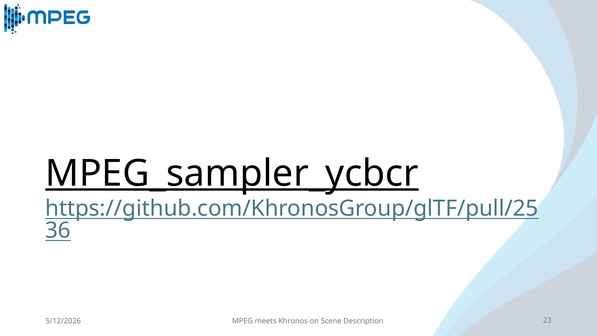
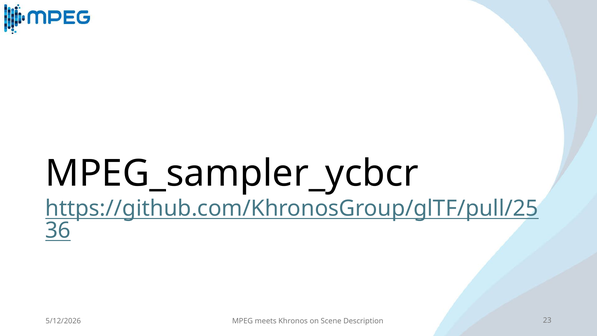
MPEG_sampler_ycbcr underline: present -> none
